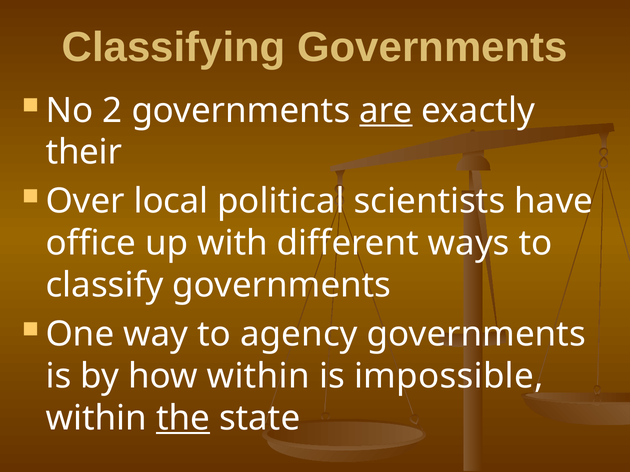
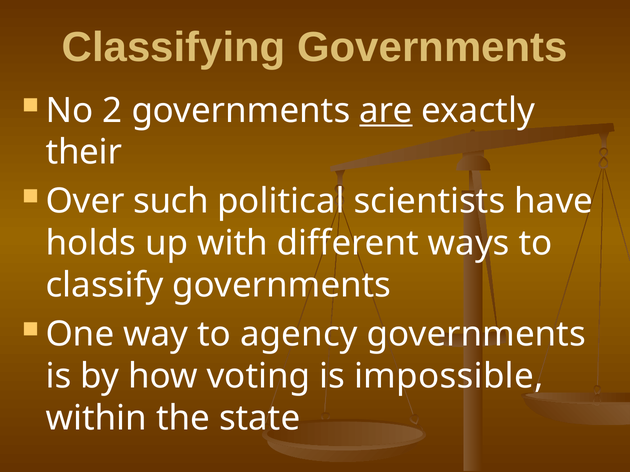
local: local -> such
office: office -> holds
how within: within -> voting
the underline: present -> none
